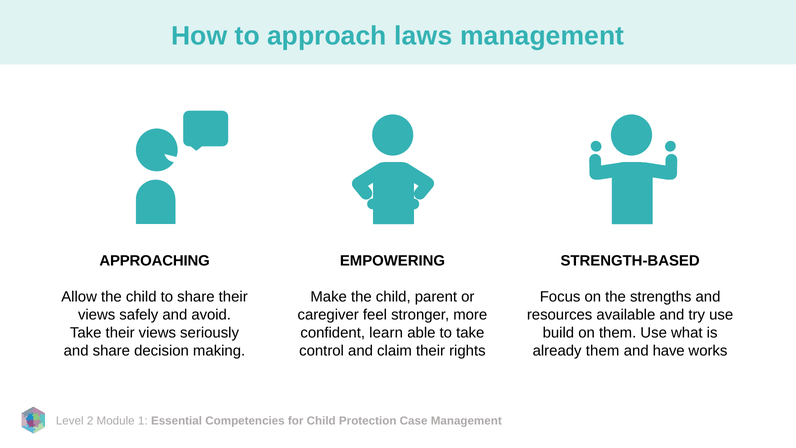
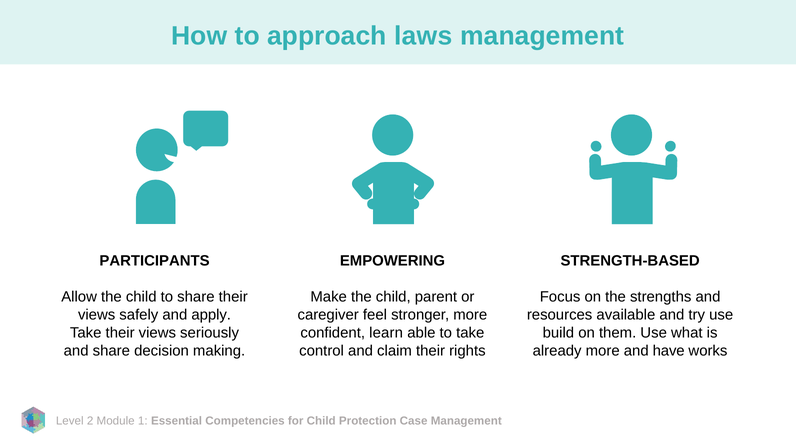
APPROACHING: APPROACHING -> PARTICIPANTS
avoid: avoid -> apply
already them: them -> more
